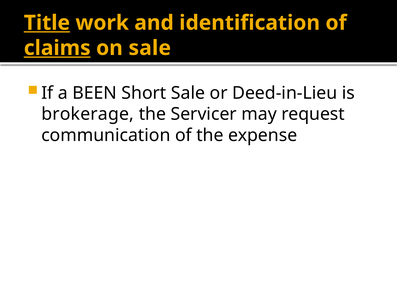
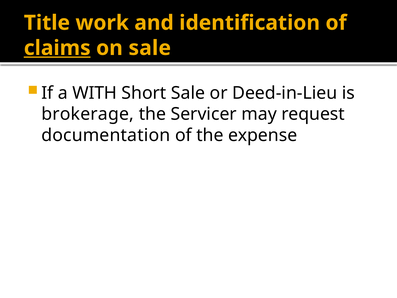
Title underline: present -> none
BEEN: BEEN -> WITH
communication: communication -> documentation
